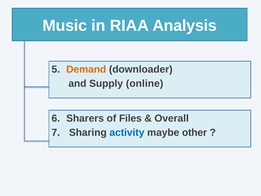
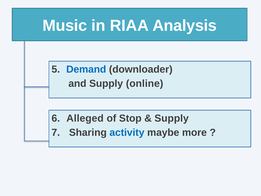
Demand colour: orange -> blue
Sharers: Sharers -> Alleged
Files: Files -> Stop
Overall at (172, 118): Overall -> Supply
other: other -> more
